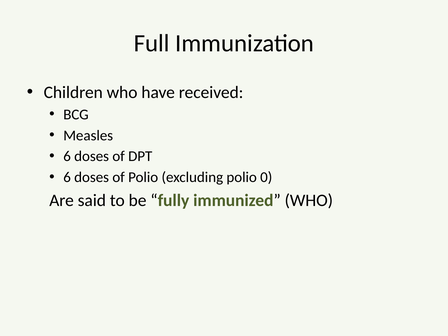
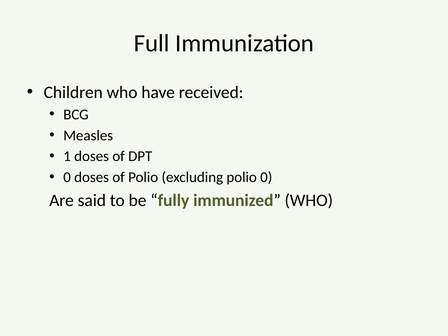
6 at (67, 156): 6 -> 1
6 at (67, 177): 6 -> 0
